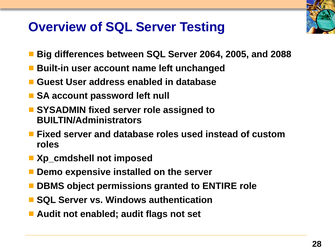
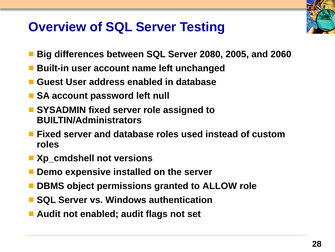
2064: 2064 -> 2080
2088: 2088 -> 2060
imposed: imposed -> versions
ENTIRE: ENTIRE -> ALLOW
